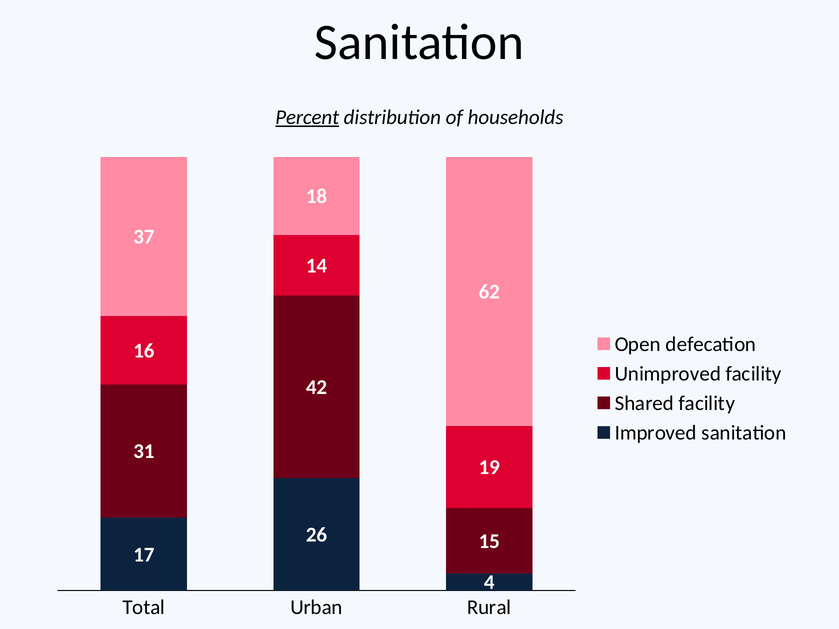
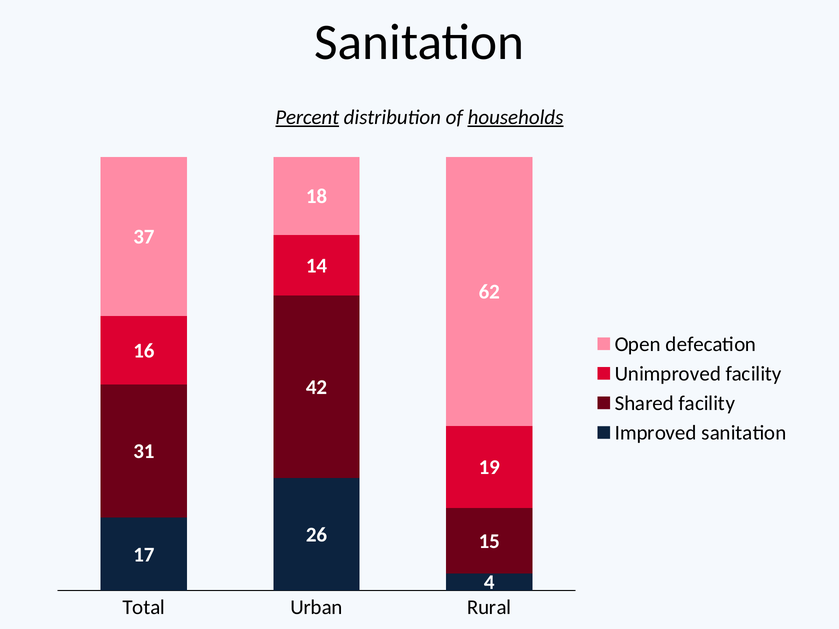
households underline: none -> present
